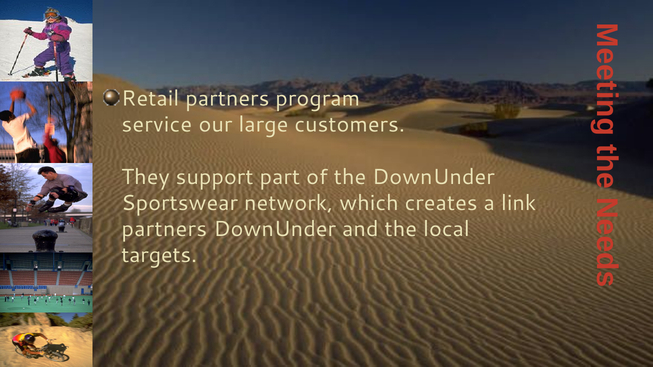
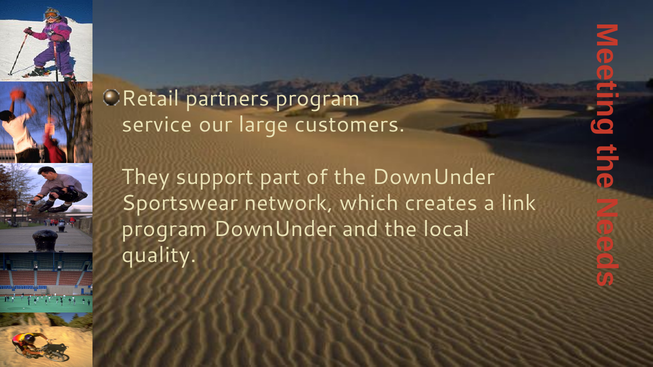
partners at (164, 229): partners -> program
targets: targets -> quality
